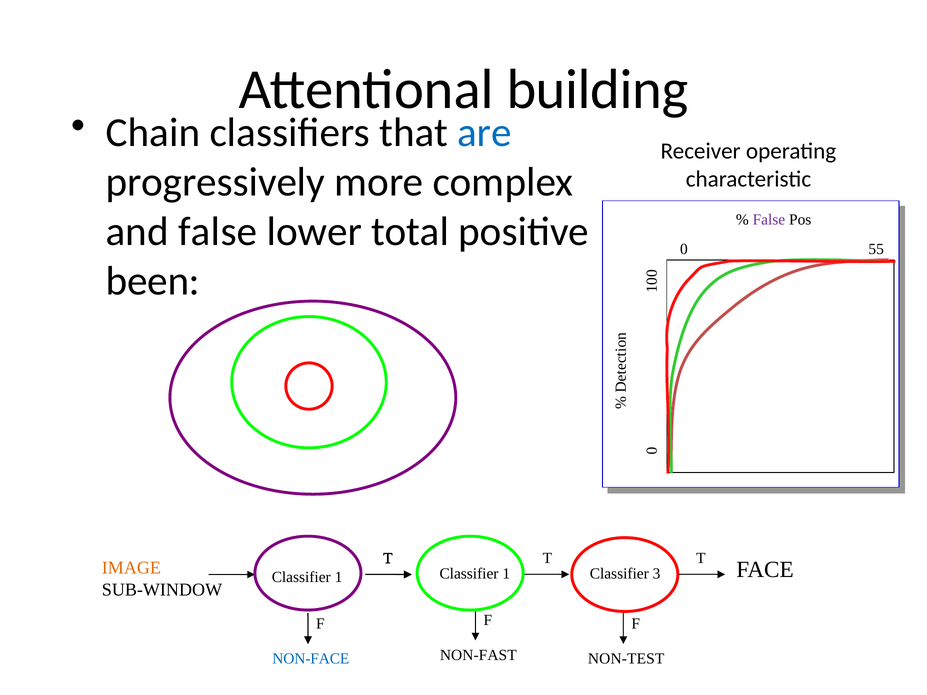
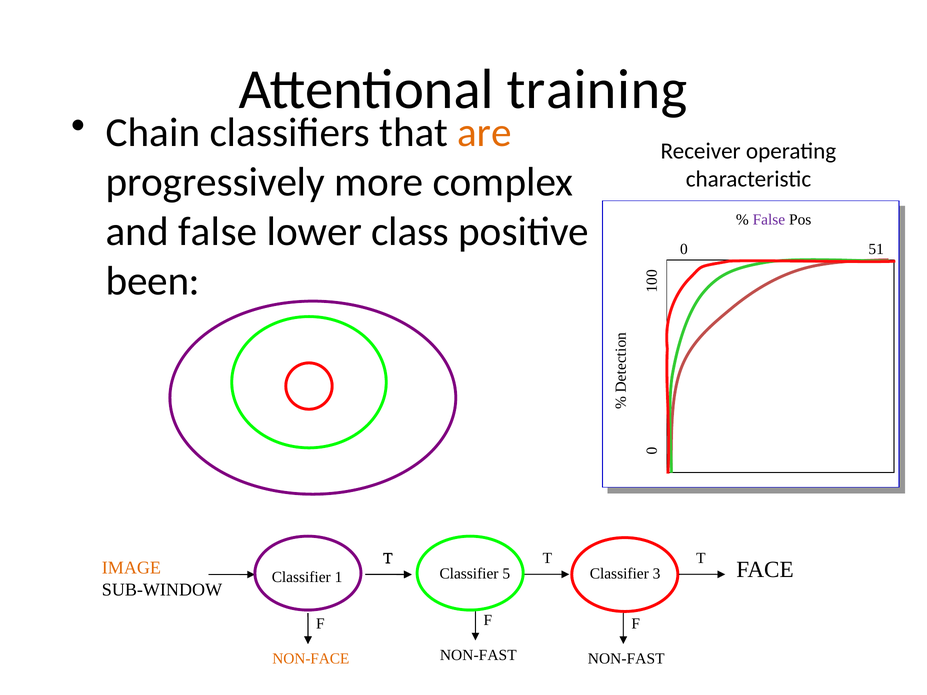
building: building -> training
are colour: blue -> orange
total: total -> class
55: 55 -> 51
1 at (506, 574): 1 -> 5
NON-FACE colour: blue -> orange
NON-TEST at (626, 659): NON-TEST -> NON-FAST
